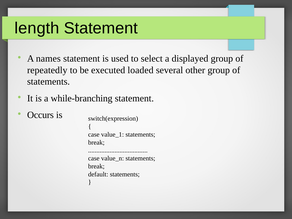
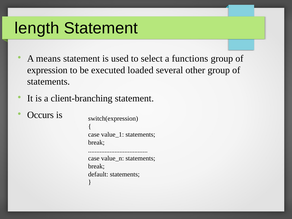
names: names -> means
displayed: displayed -> functions
repeatedly: repeatedly -> expression
while-branching: while-branching -> client-branching
